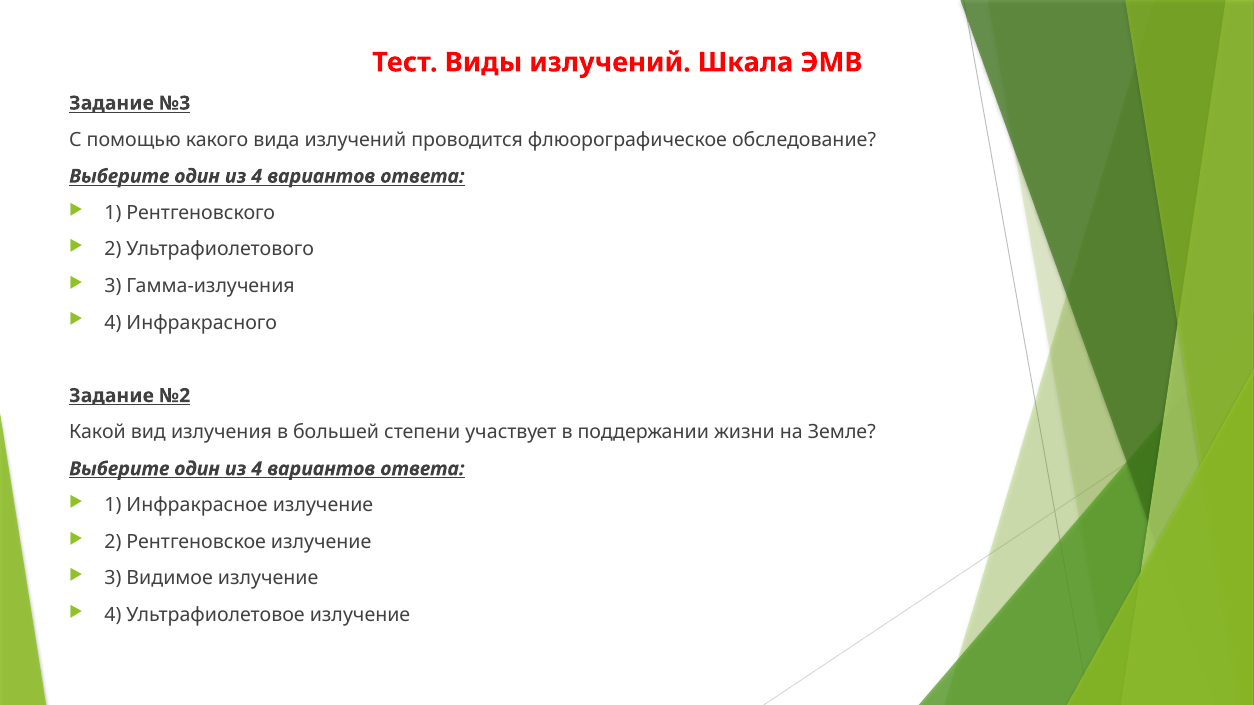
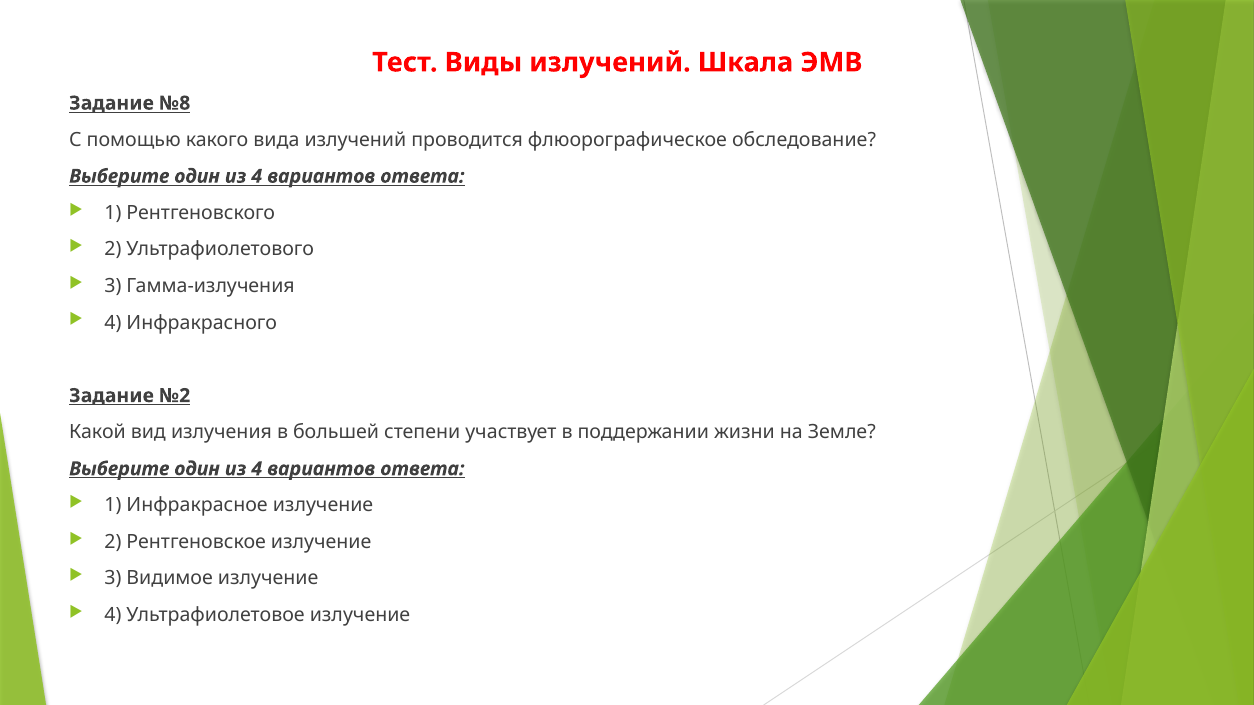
№3: №3 -> №8
